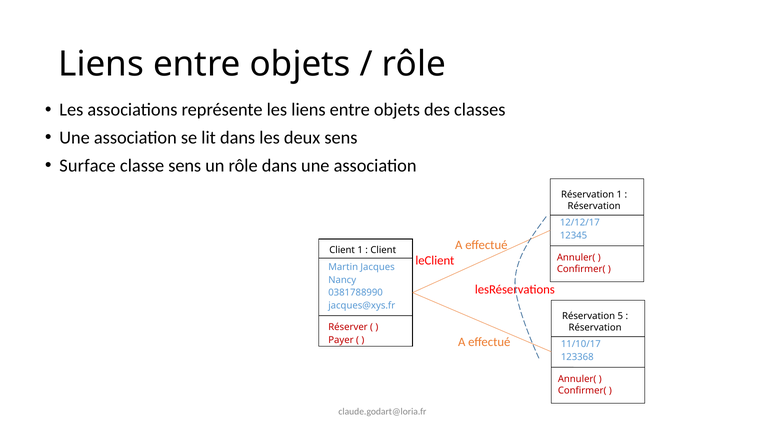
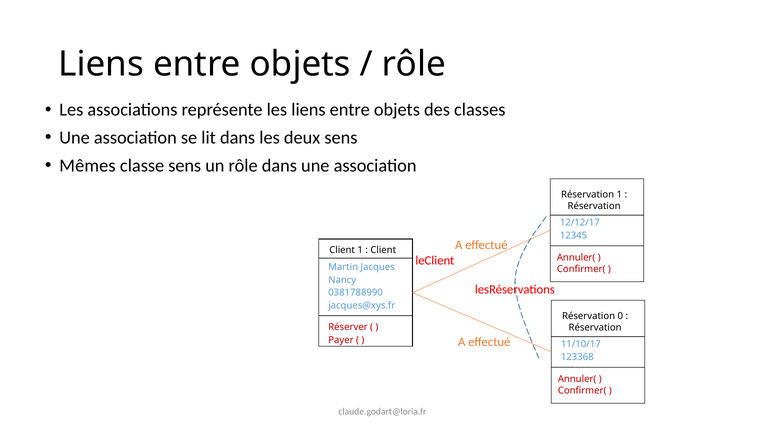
Surface: Surface -> Mêmes
5: 5 -> 0
